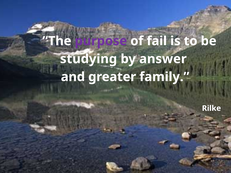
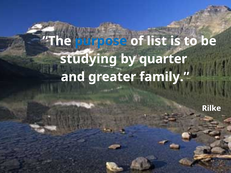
purpose colour: purple -> blue
fail: fail -> list
answer: answer -> quarter
